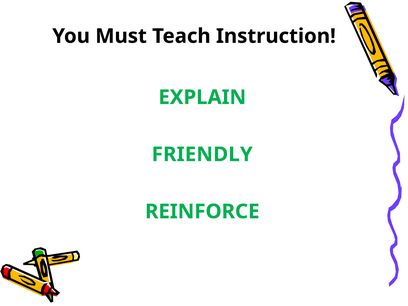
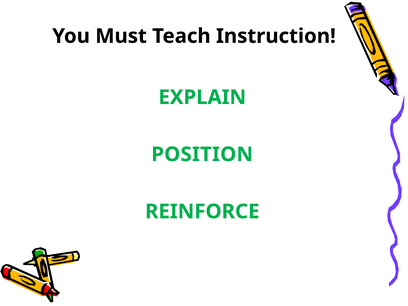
FRIENDLY: FRIENDLY -> POSITION
